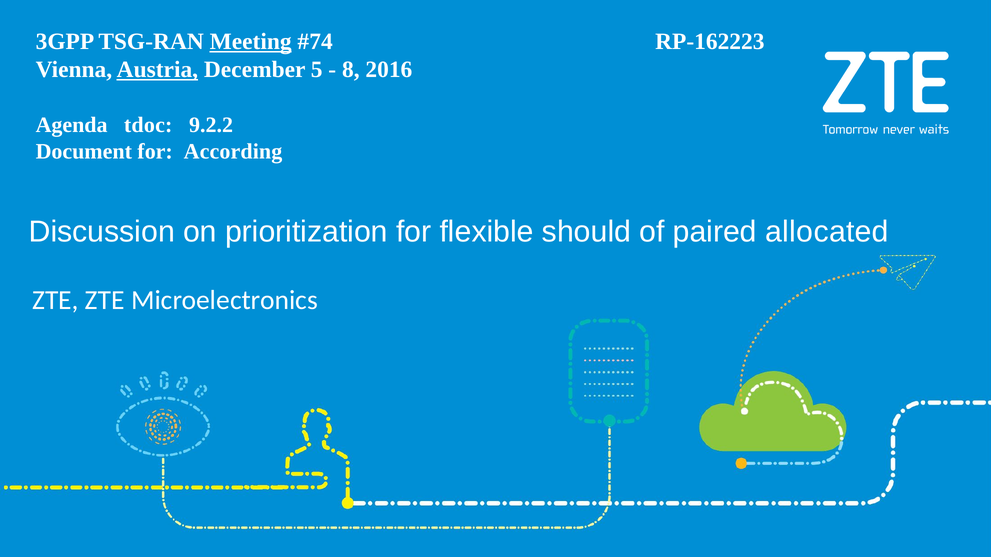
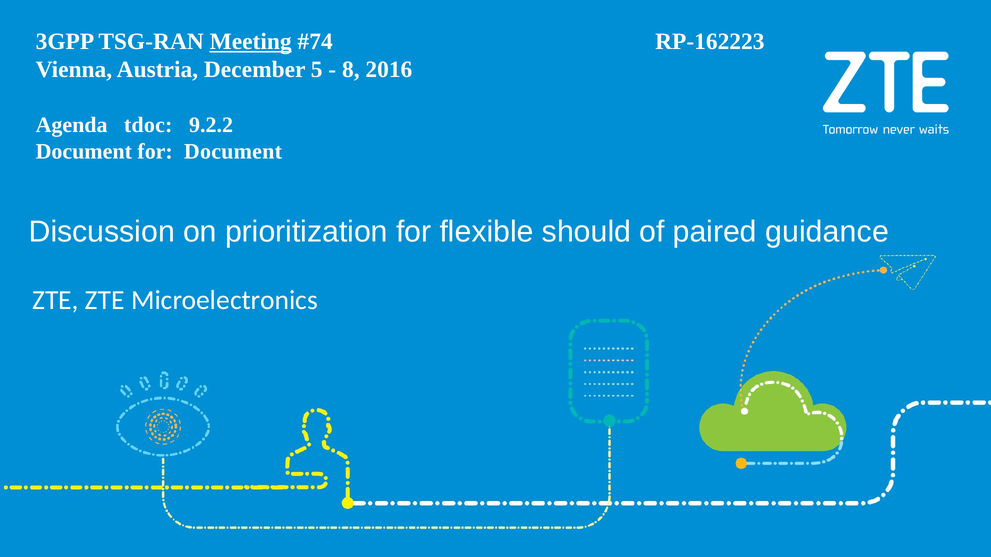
Austria underline: present -> none
for According: According -> Document
allocated: allocated -> guidance
